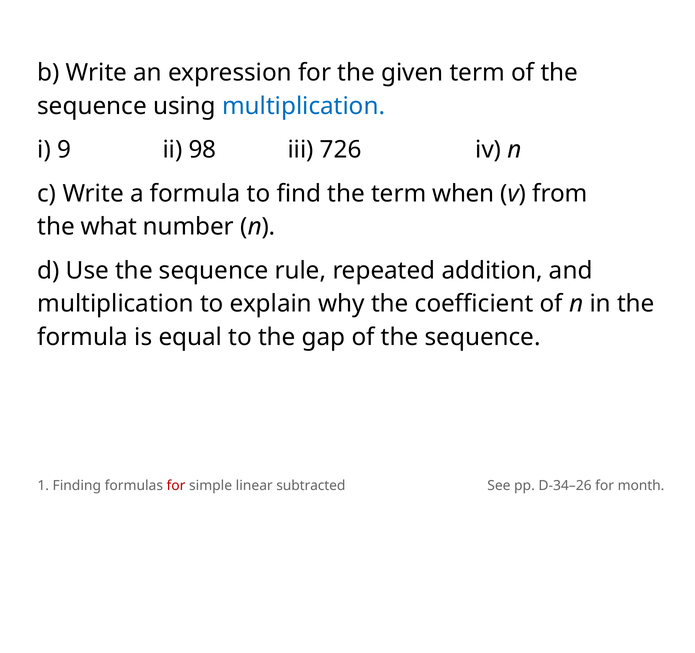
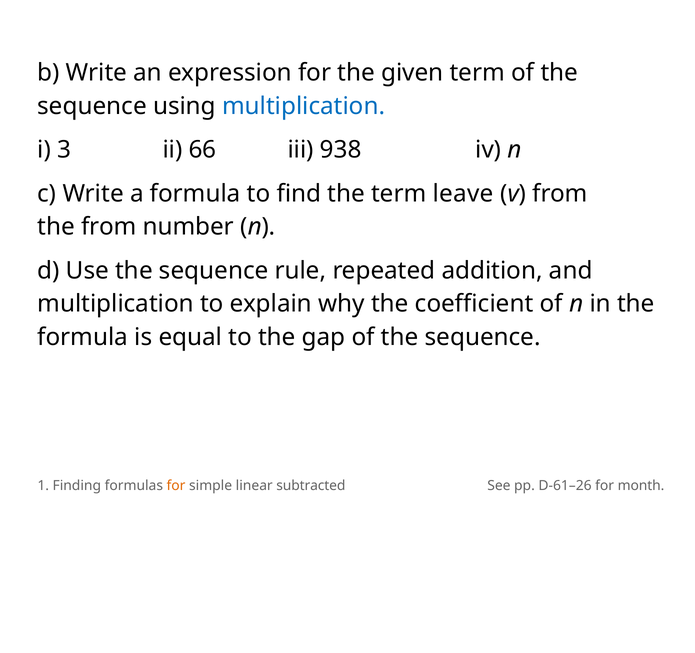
9: 9 -> 3
98: 98 -> 66
726: 726 -> 938
when: when -> leave
the what: what -> from
for at (176, 486) colour: red -> orange
D-34–26: D-34–26 -> D-61–26
